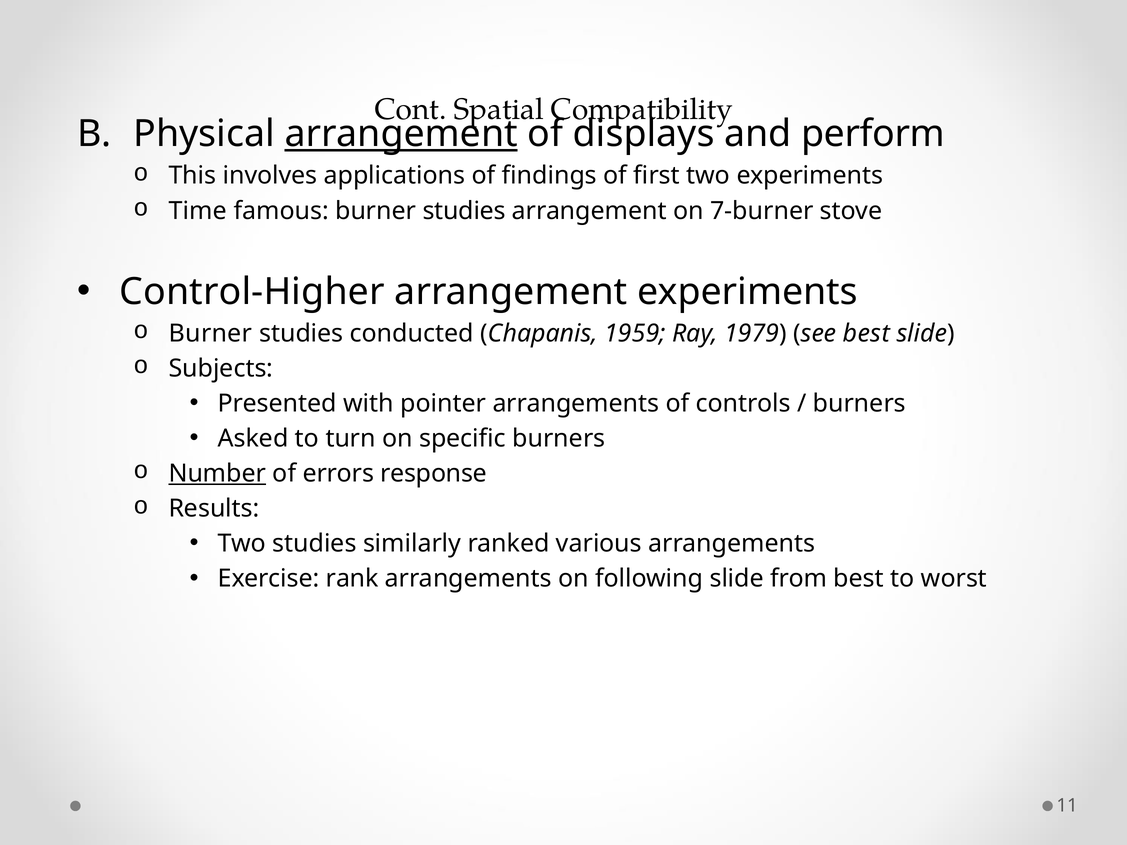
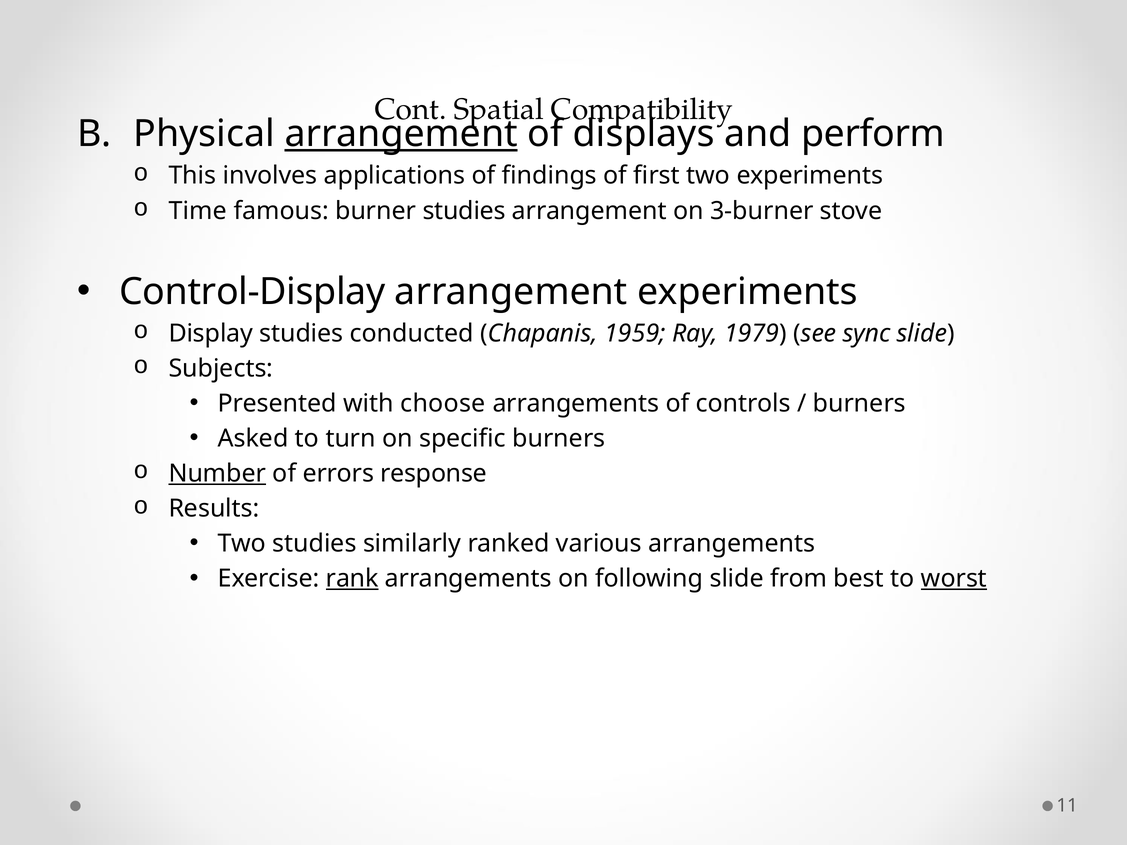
7-burner: 7-burner -> 3-burner
Control-Higher: Control-Higher -> Control-Display
Burner at (211, 334): Burner -> Display
see best: best -> sync
pointer: pointer -> choose
rank underline: none -> present
worst underline: none -> present
